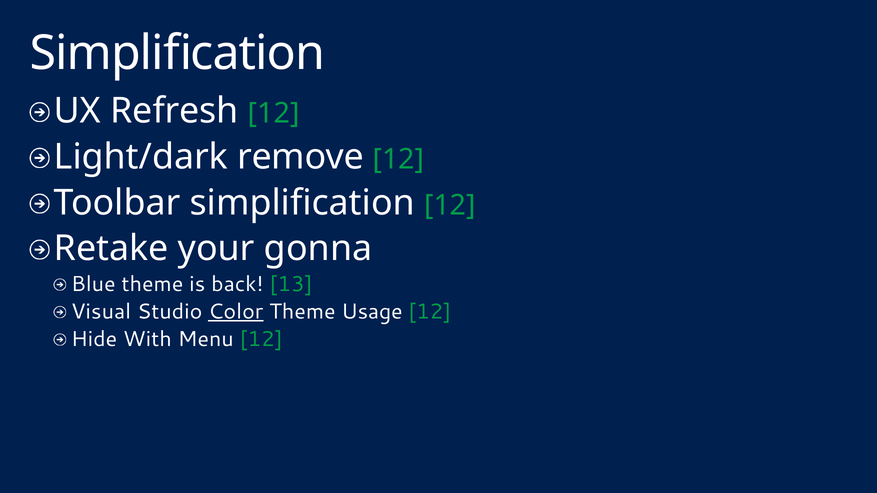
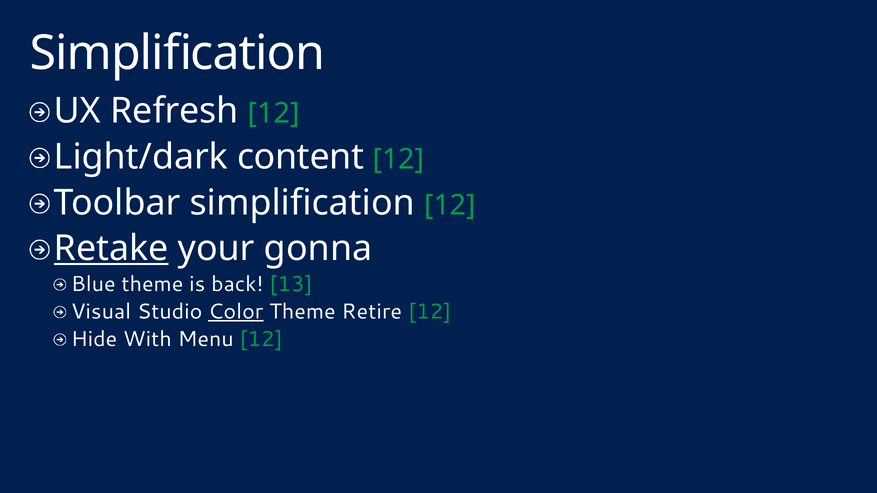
remove: remove -> content
Retake underline: none -> present
Usage: Usage -> Retire
